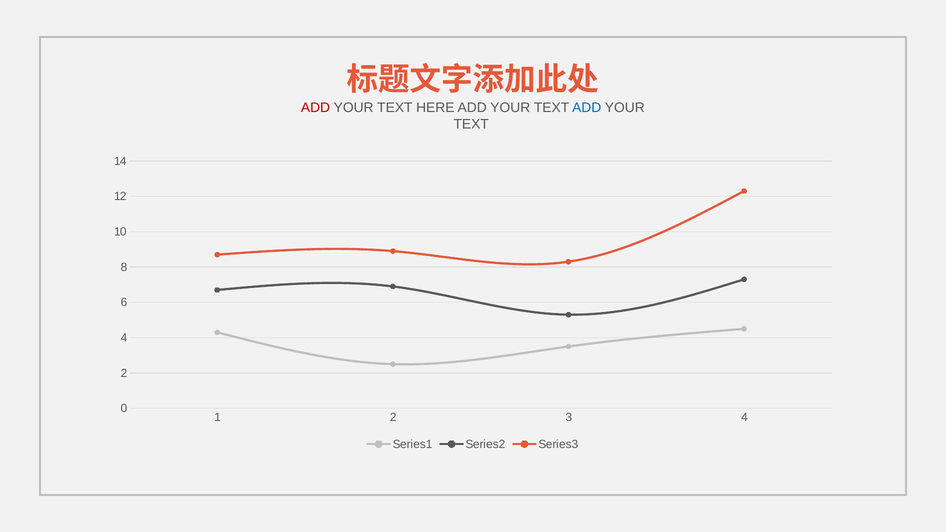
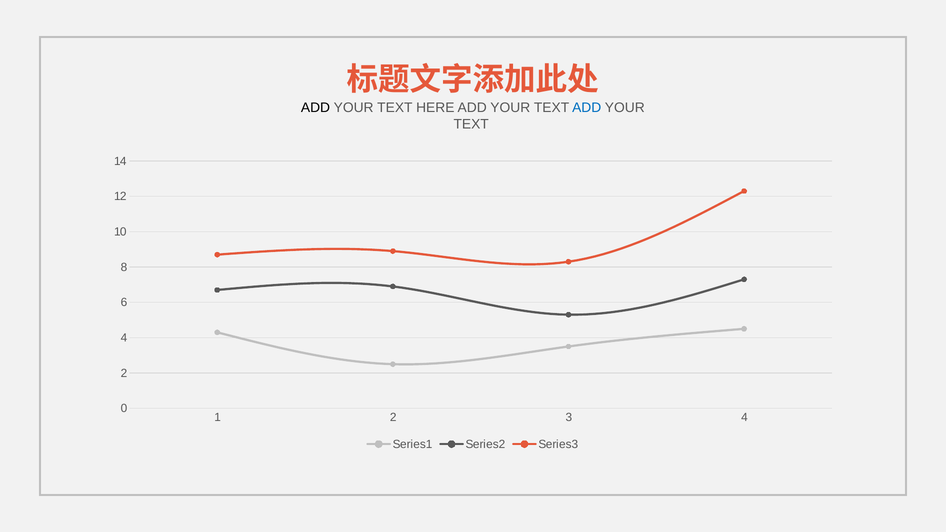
ADD at (316, 108) colour: red -> black
